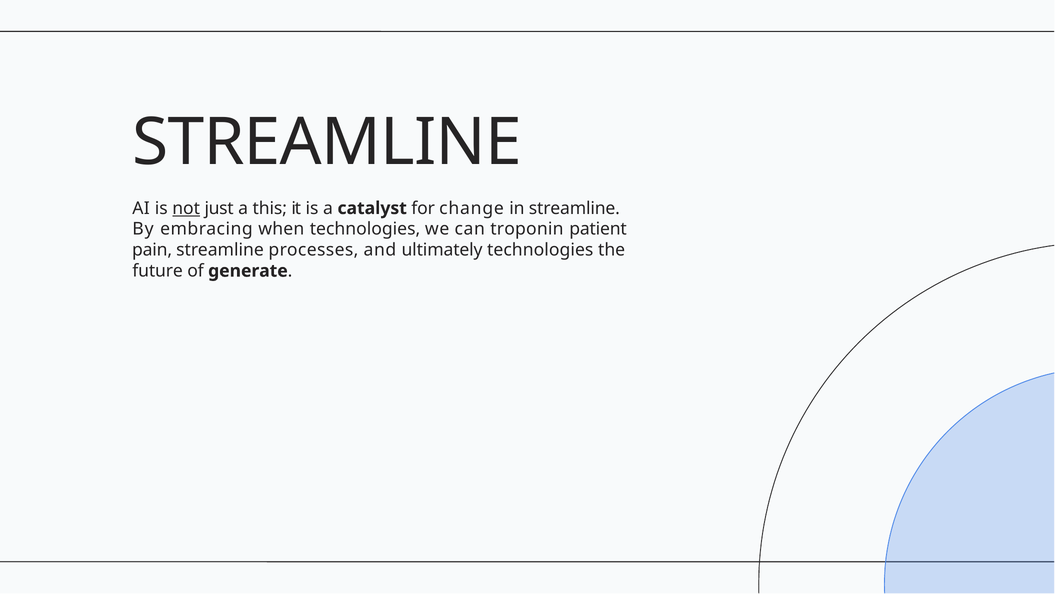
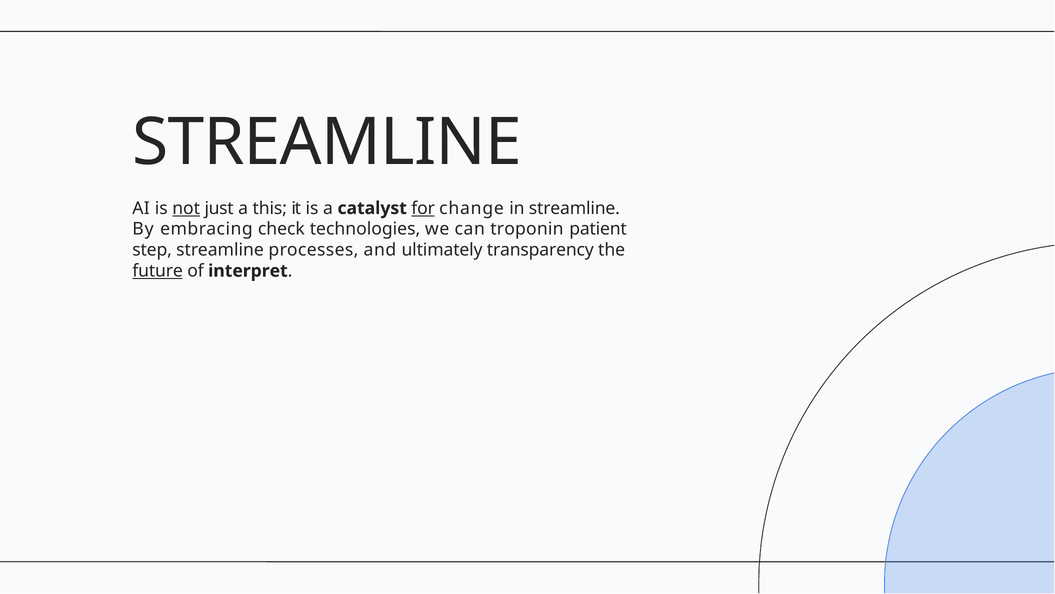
for underline: none -> present
when: when -> check
pain: pain -> step
ultimately technologies: technologies -> transparency
future underline: none -> present
generate: generate -> interpret
